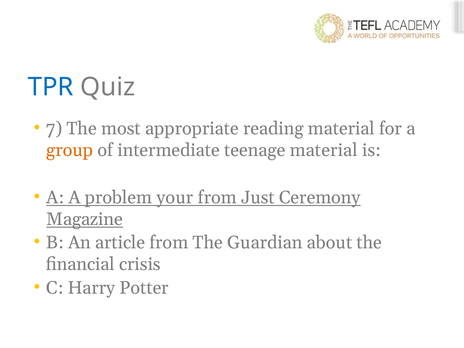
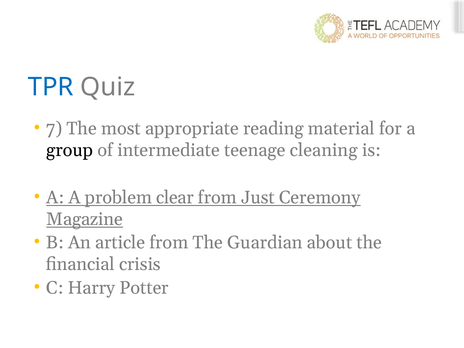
group colour: orange -> black
teenage material: material -> cleaning
your: your -> clear
